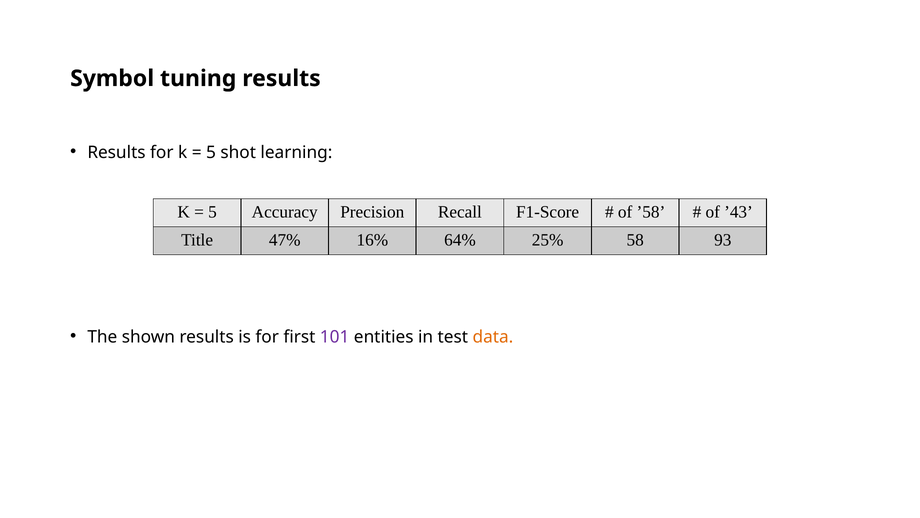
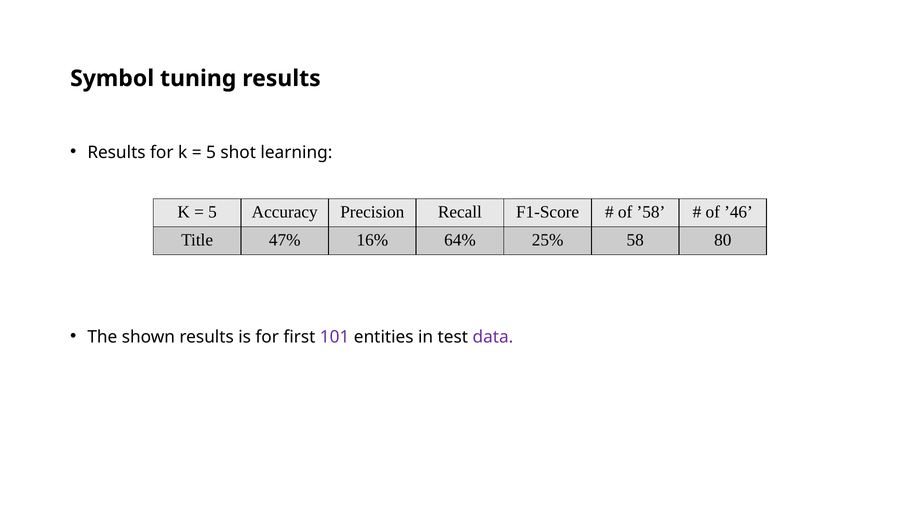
’43: ’43 -> ’46
93: 93 -> 80
data colour: orange -> purple
